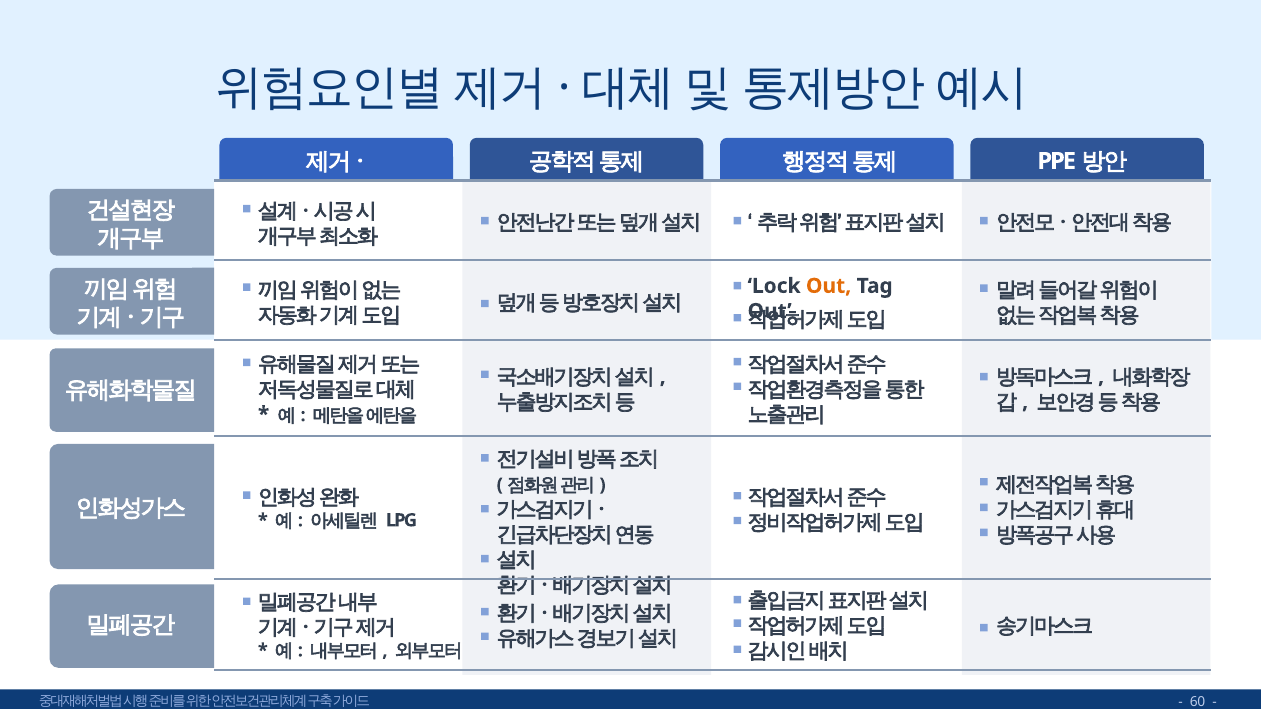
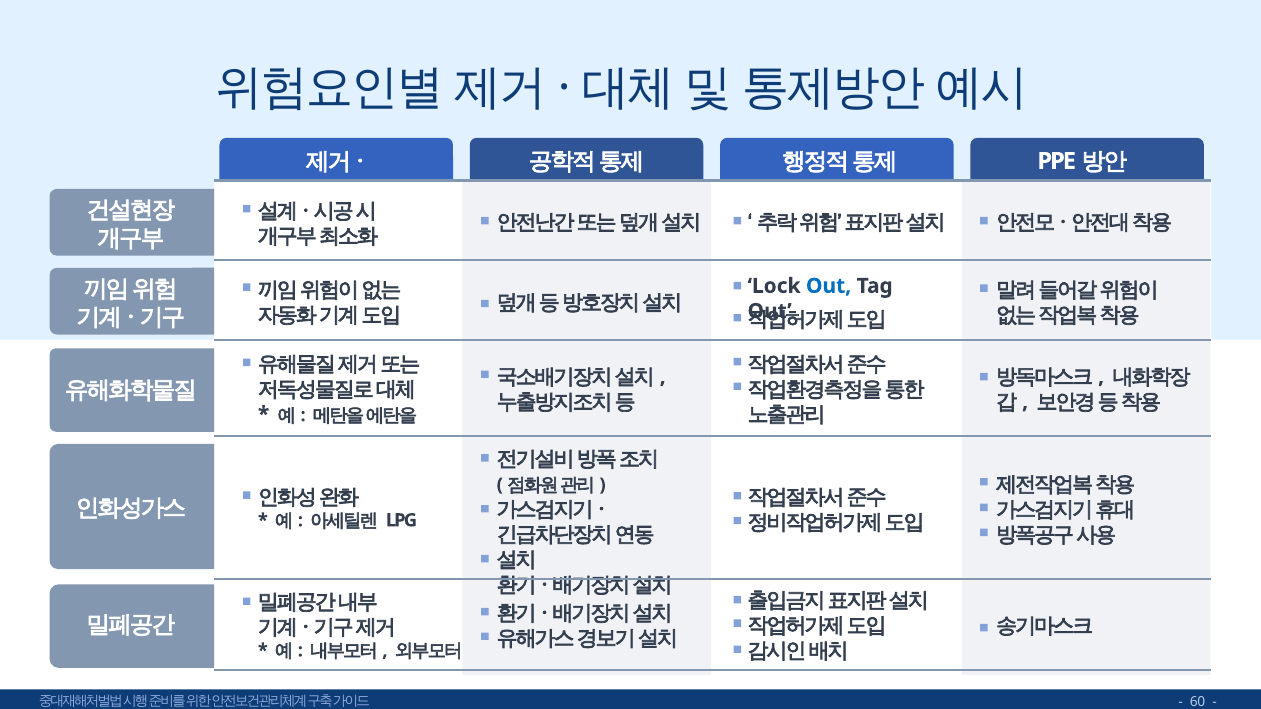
Out at (829, 286) colour: orange -> blue
